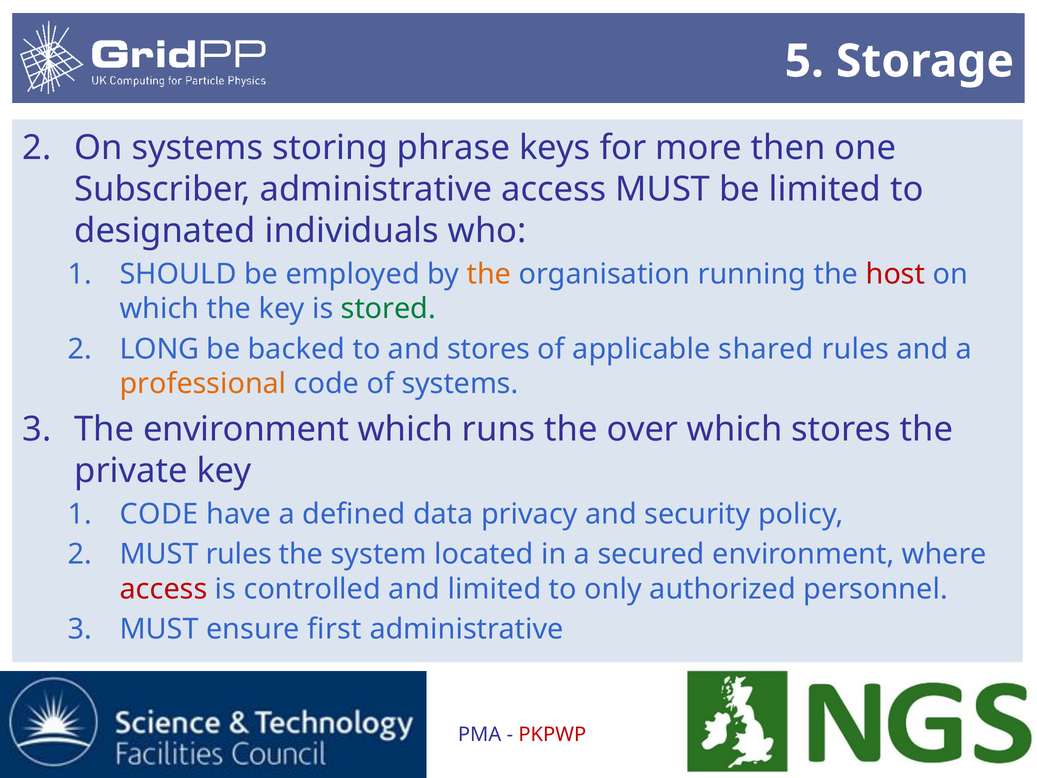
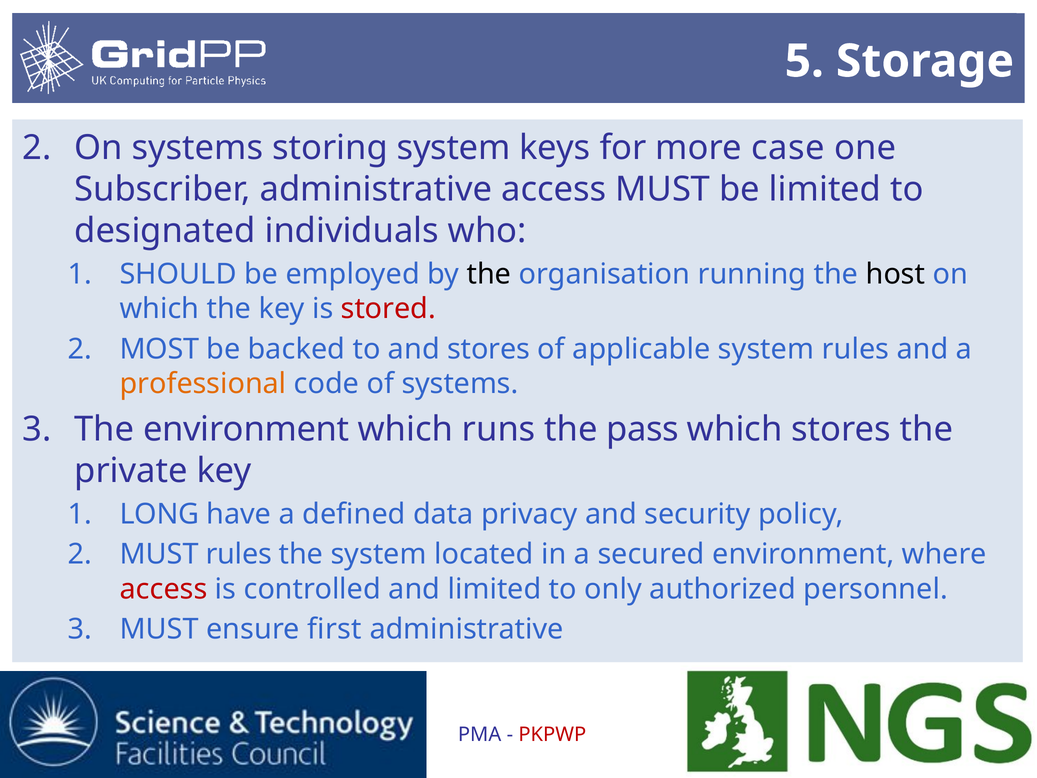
storing phrase: phrase -> system
then: then -> case
the at (489, 274) colour: orange -> black
host colour: red -> black
stored colour: green -> red
LONG: LONG -> MOST
applicable shared: shared -> system
over: over -> pass
CODE at (159, 514): CODE -> LONG
